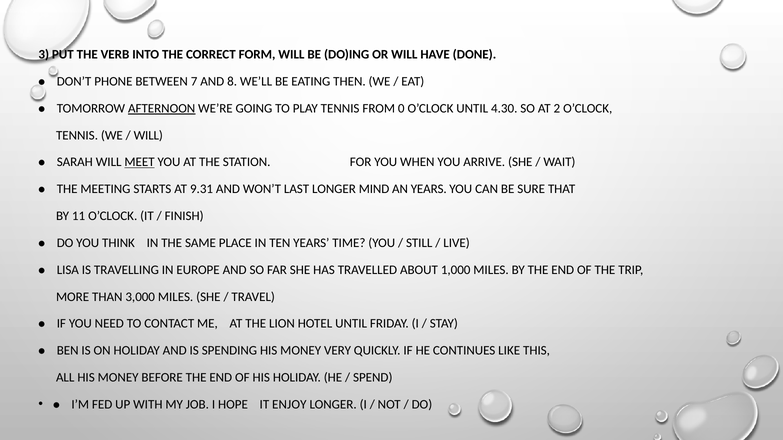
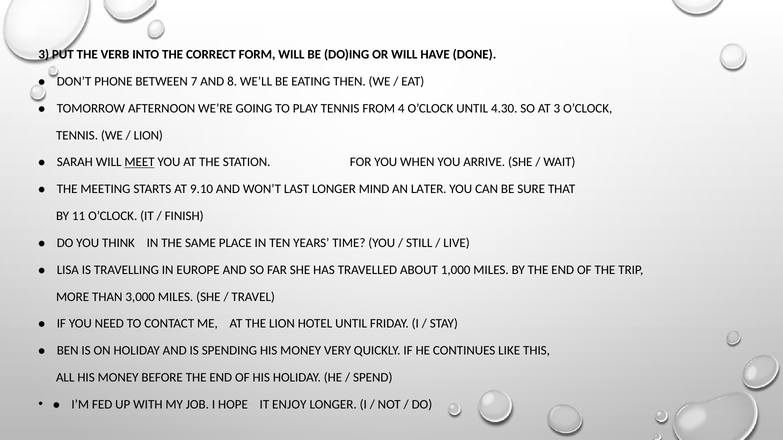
AFTERNOON underline: present -> none
0: 0 -> 4
AT 2: 2 -> 3
WILL at (148, 135): WILL -> LION
9.31: 9.31 -> 9.10
AN YEARS: YEARS -> LATER
